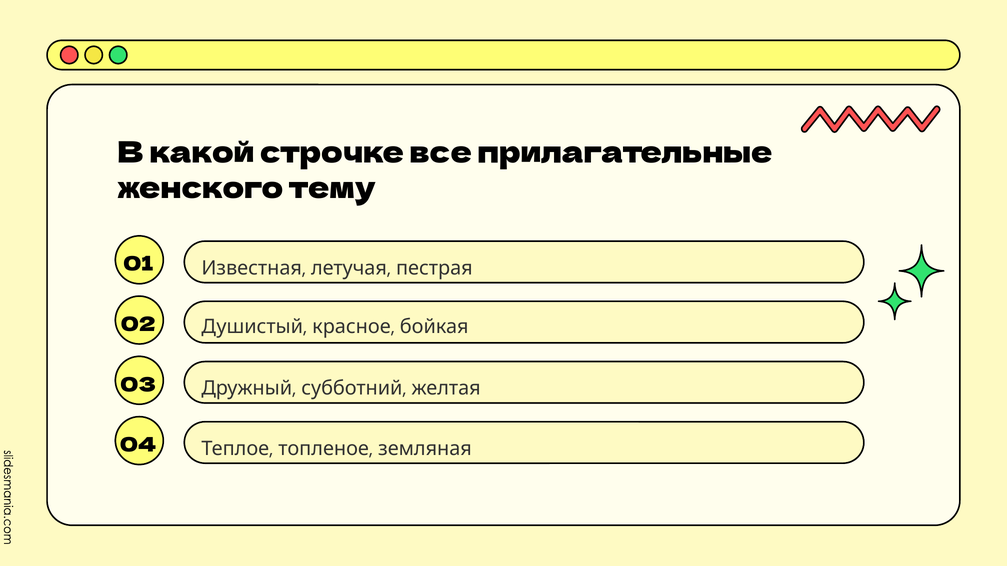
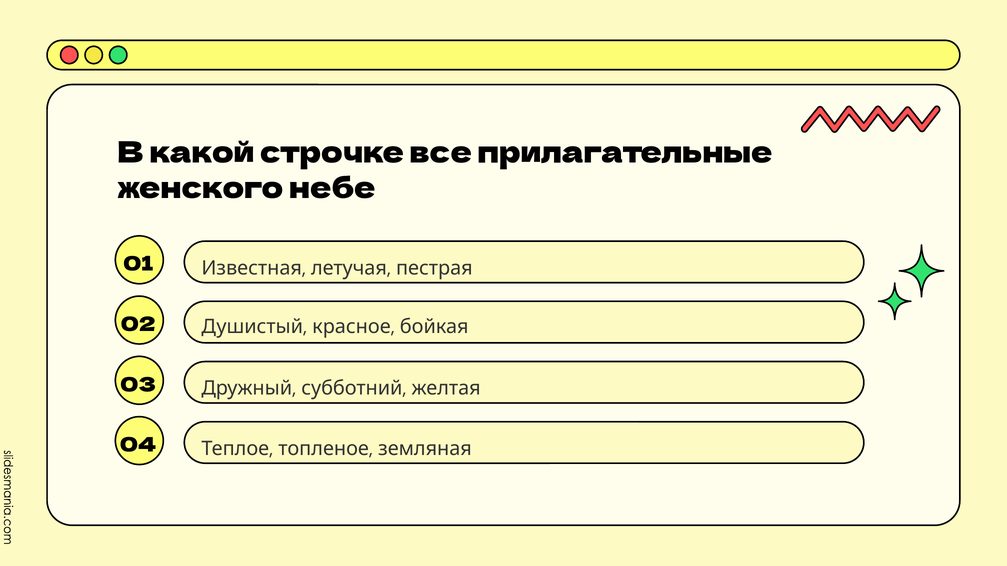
тему: тему -> небе
